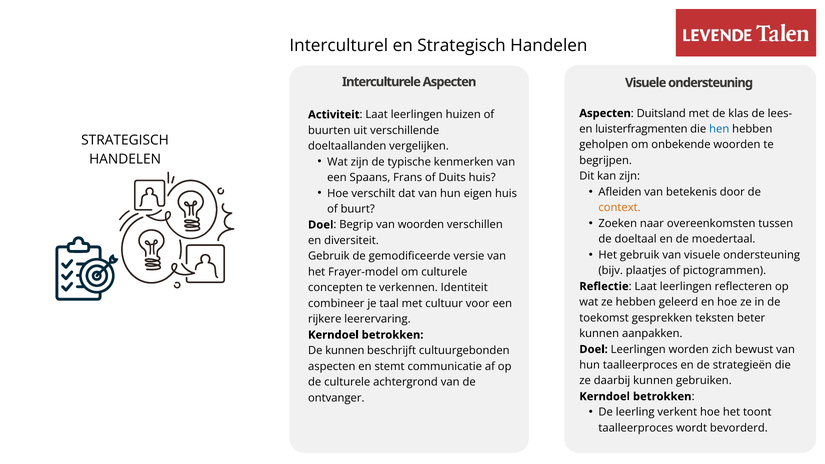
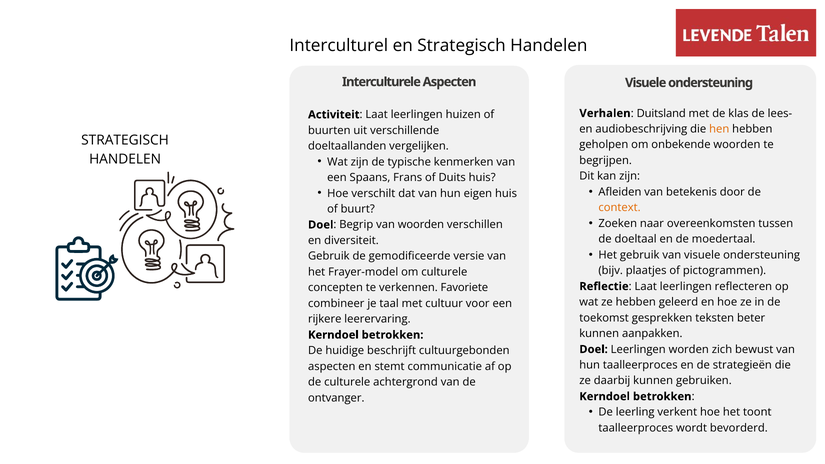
Aspecten at (605, 113): Aspecten -> Verhalen
luisterfragmenten: luisterfragmenten -> audiobeschrijving
hen colour: blue -> orange
Identiteit: Identiteit -> Favoriete
De kunnen: kunnen -> huidige
